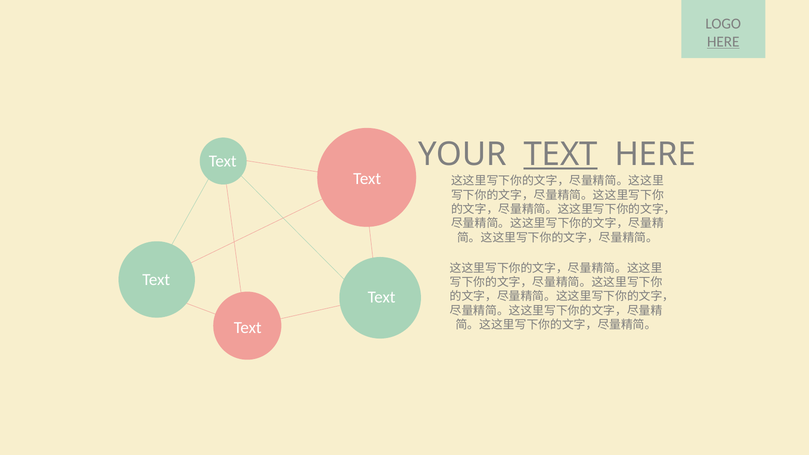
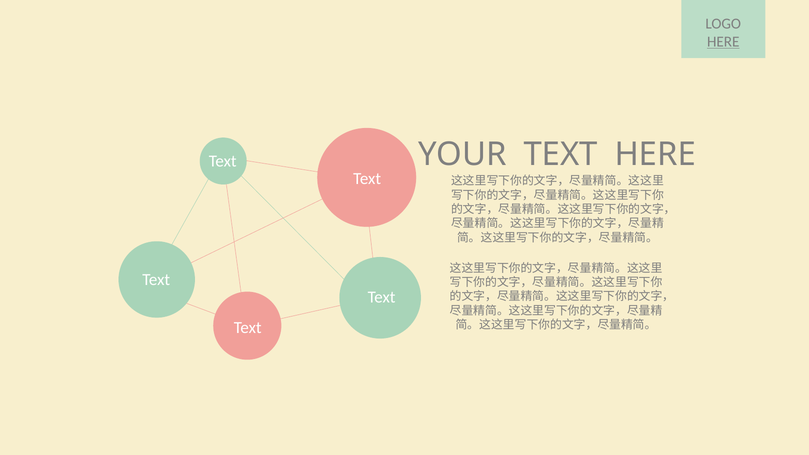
TEXT at (561, 154) underline: present -> none
